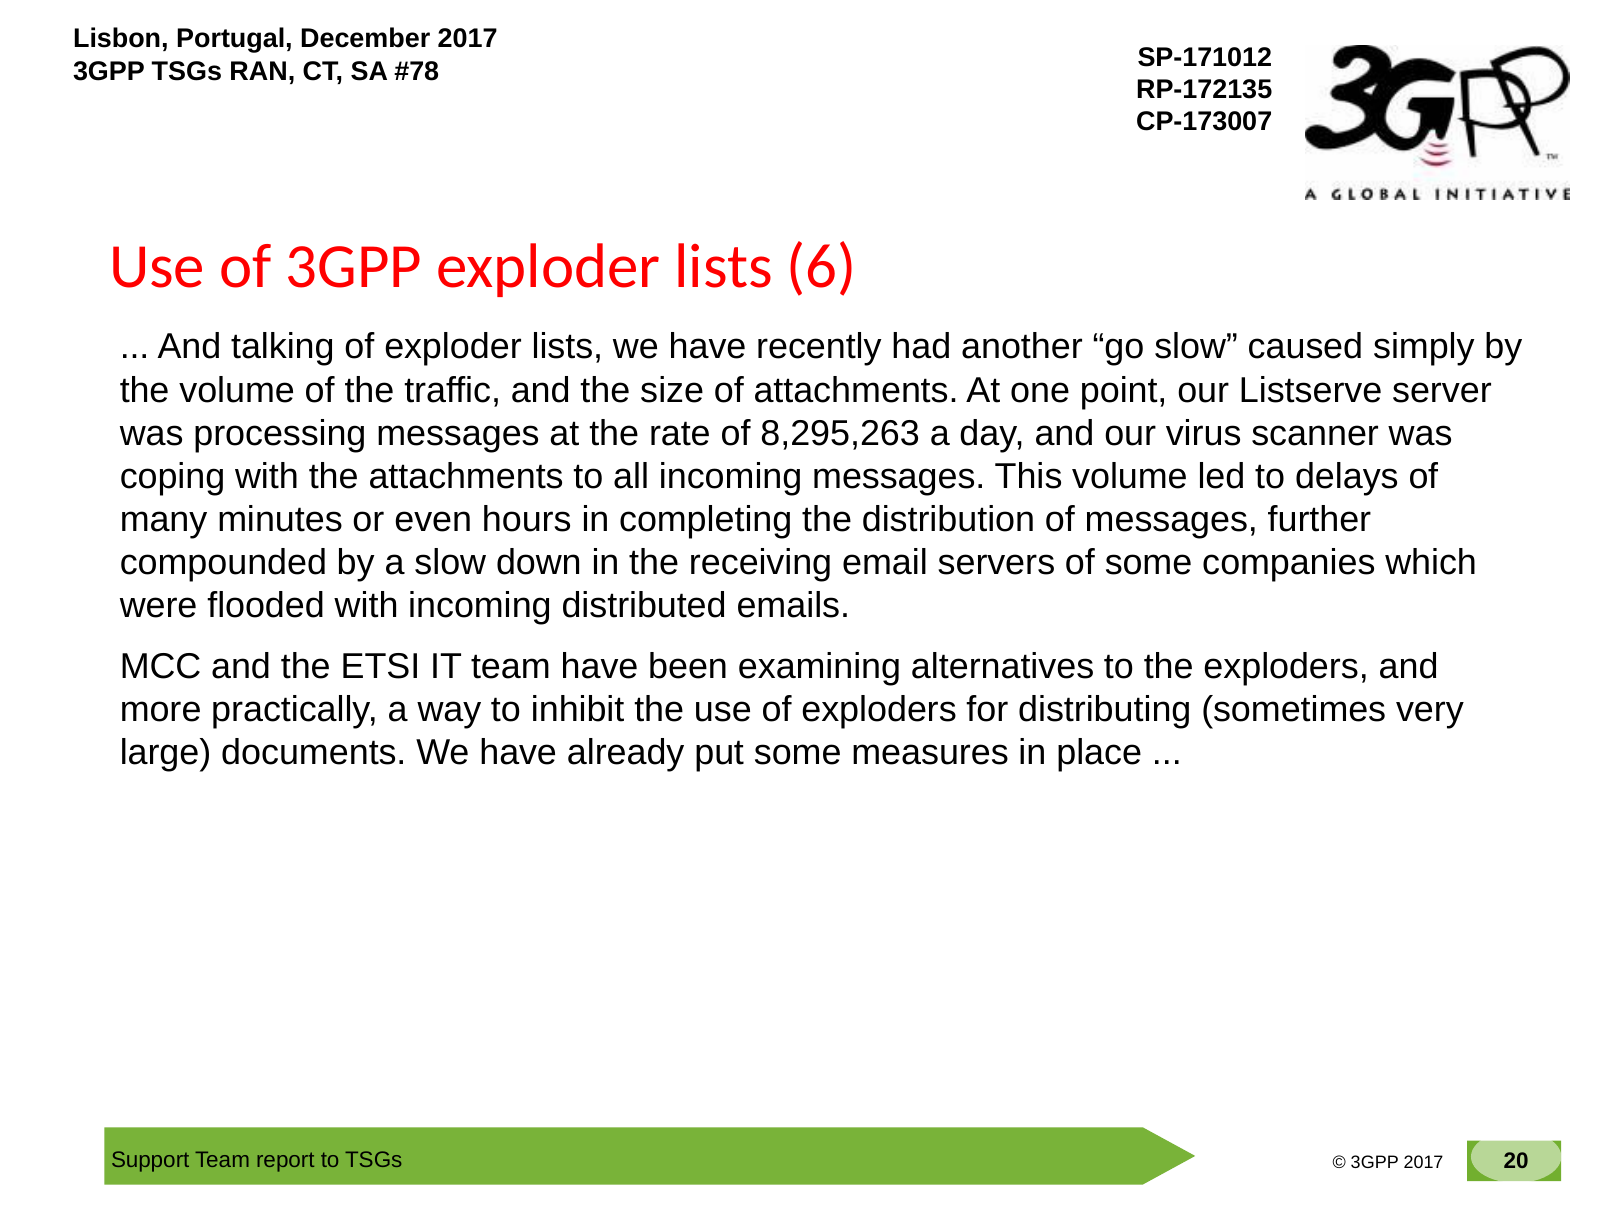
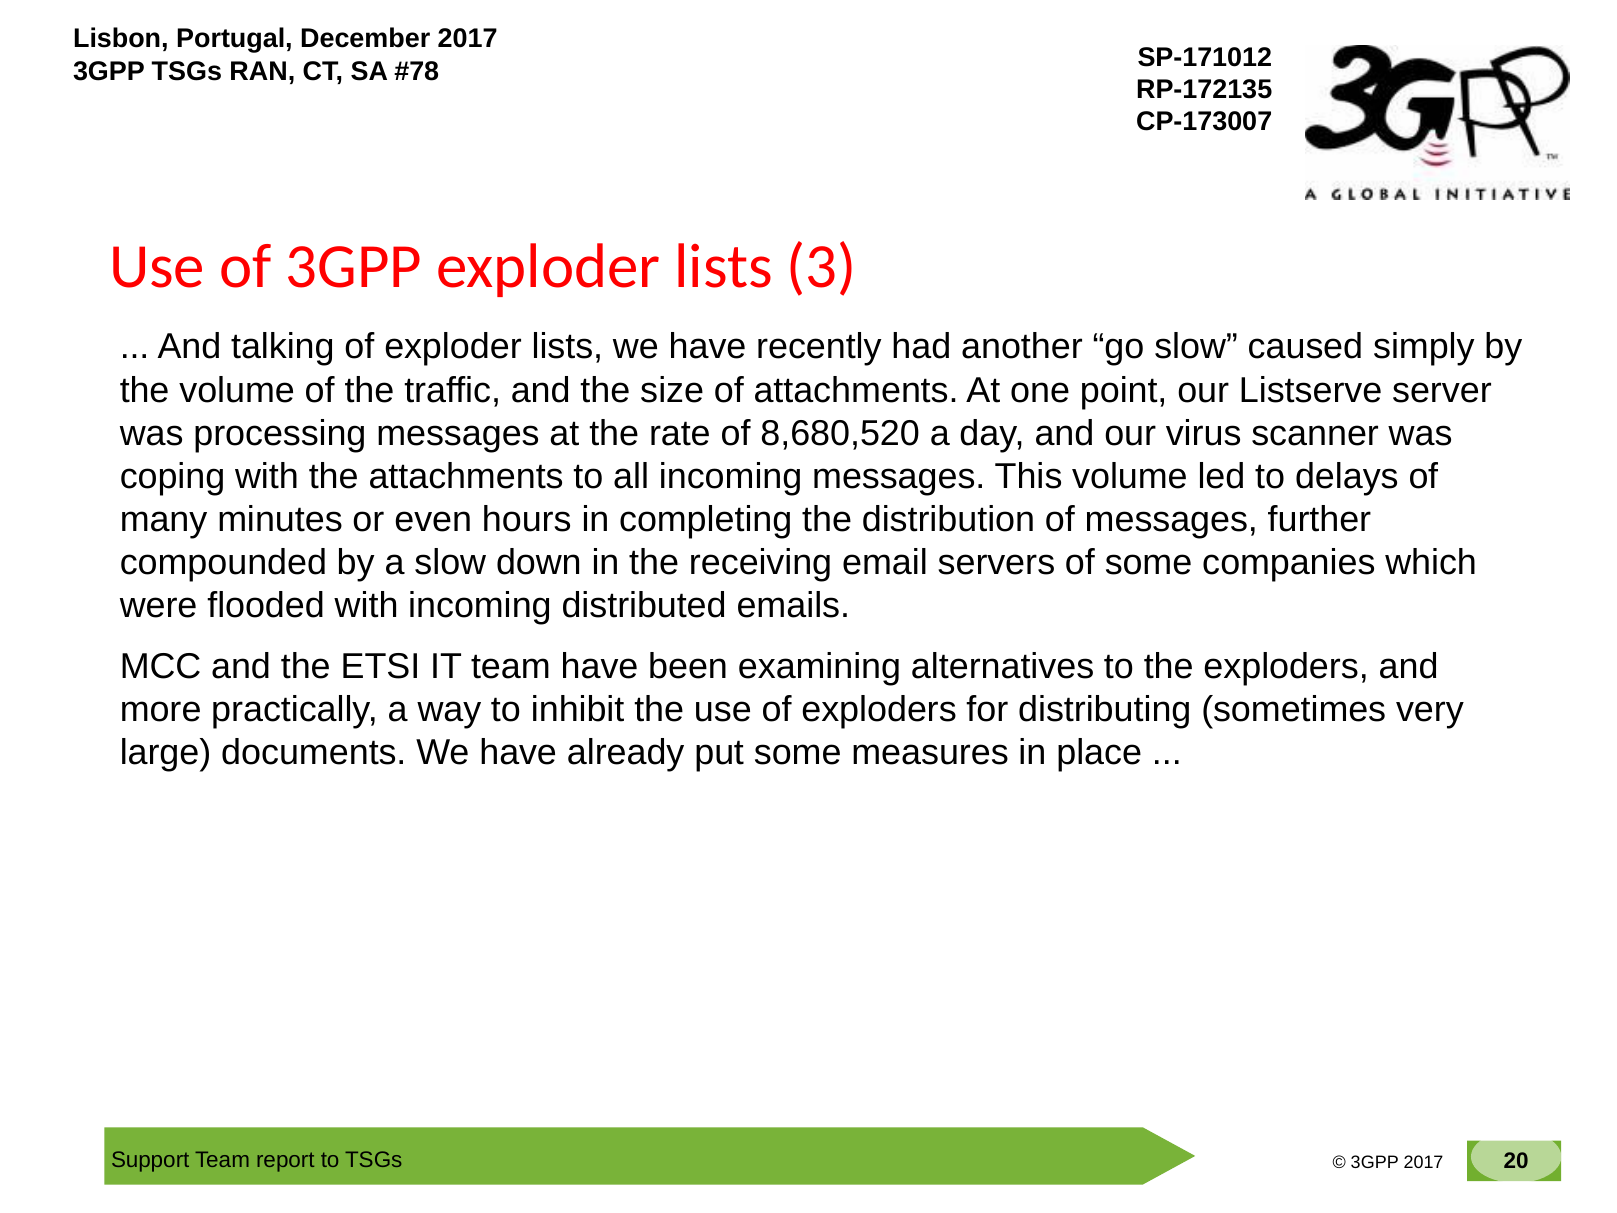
6: 6 -> 3
8,295,263: 8,295,263 -> 8,680,520
